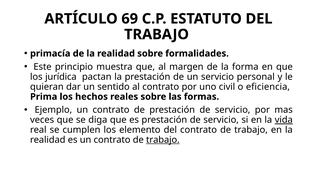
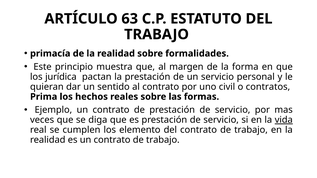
69: 69 -> 63
eficiencia: eficiencia -> contratos
trabajo at (163, 140) underline: present -> none
